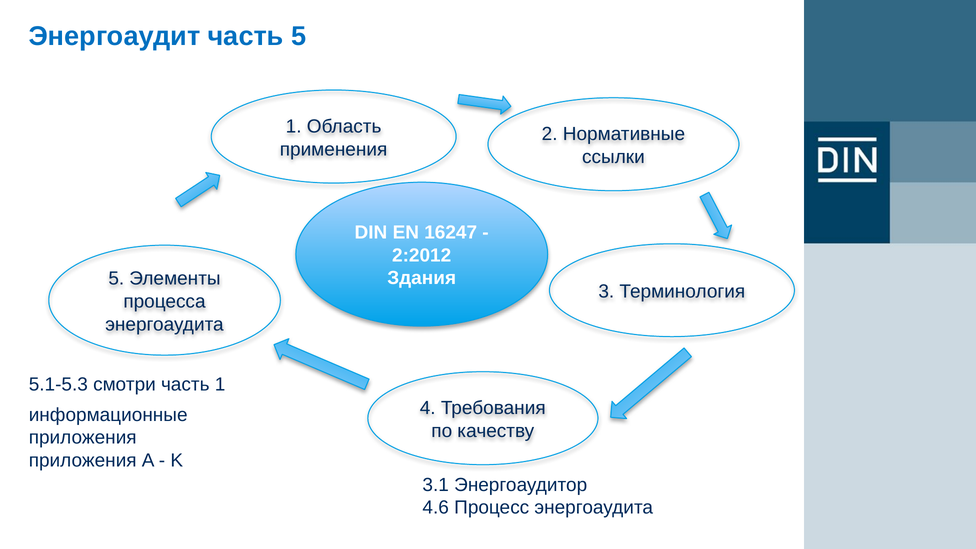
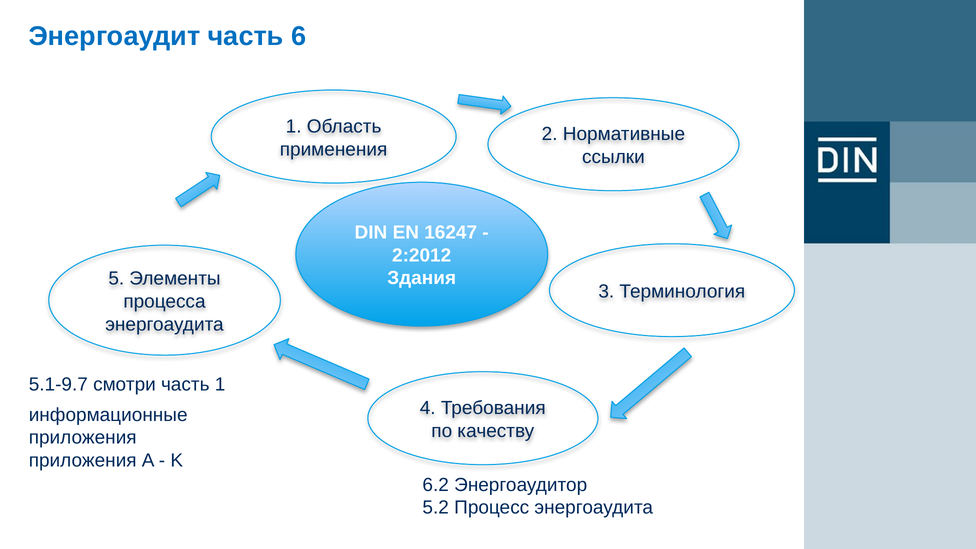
часть 5: 5 -> 6
5.1-5.3: 5.1-5.3 -> 5.1-9.7
3.1: 3.1 -> 6.2
4.6: 4.6 -> 5.2
